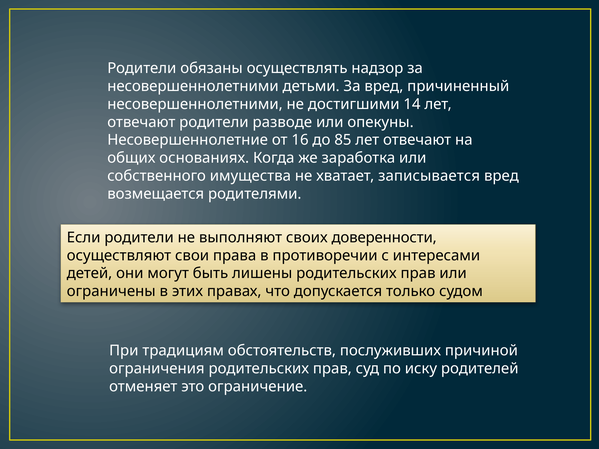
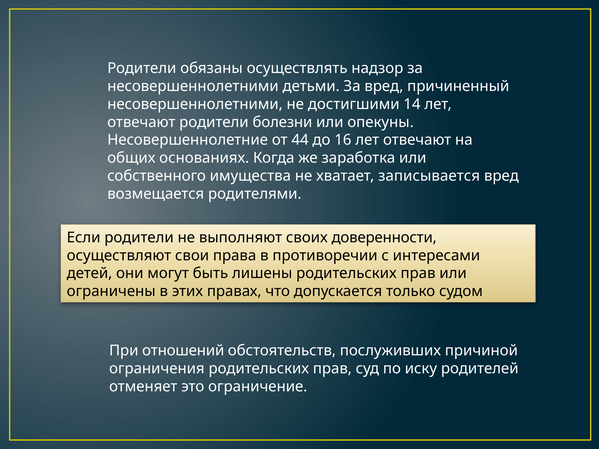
разводе: разводе -> болезни
16: 16 -> 44
85: 85 -> 16
традициям: традициям -> отношений
